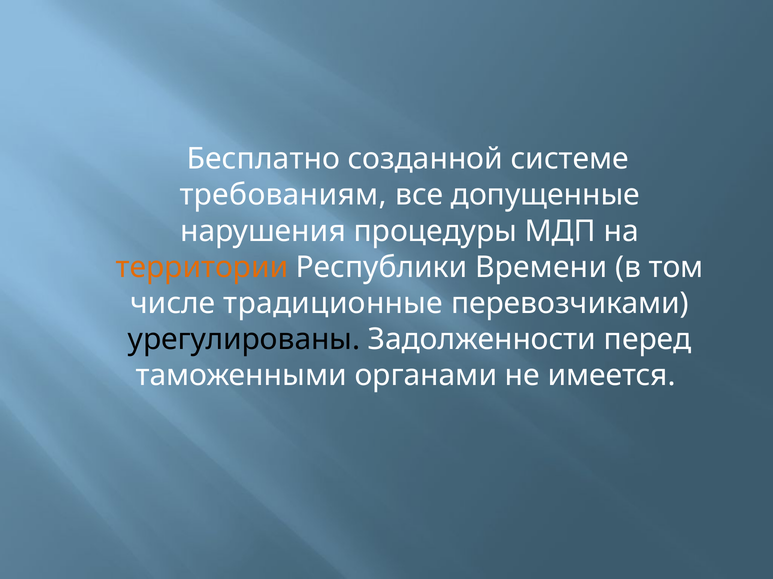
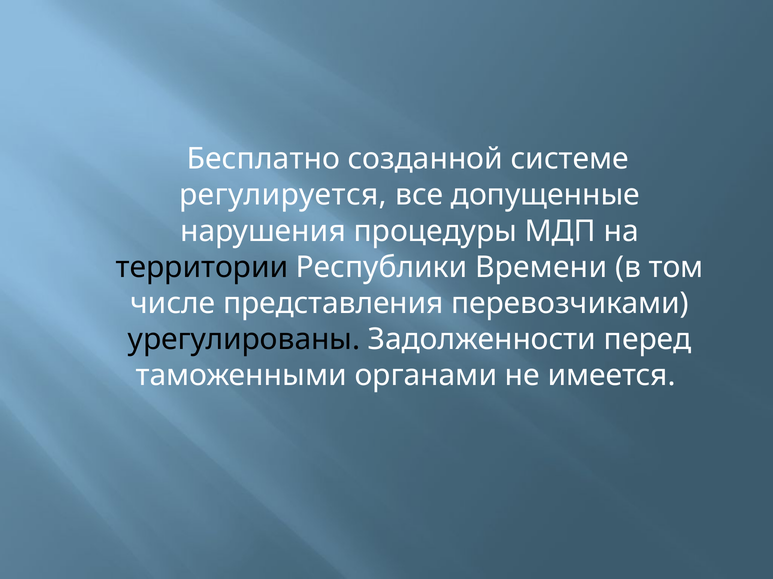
требованиям: требованиям -> регулируется
территории colour: orange -> black
традиционные: традиционные -> представления
